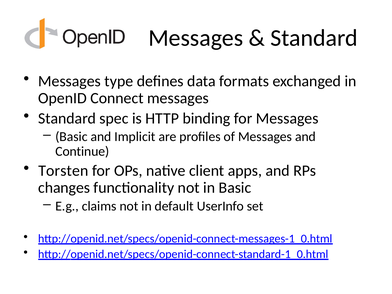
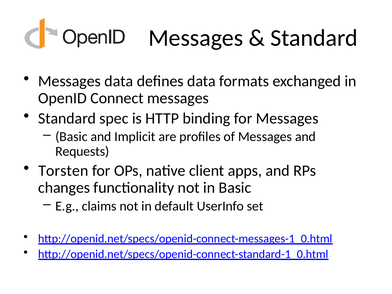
Messages type: type -> data
Continue: Continue -> Requests
